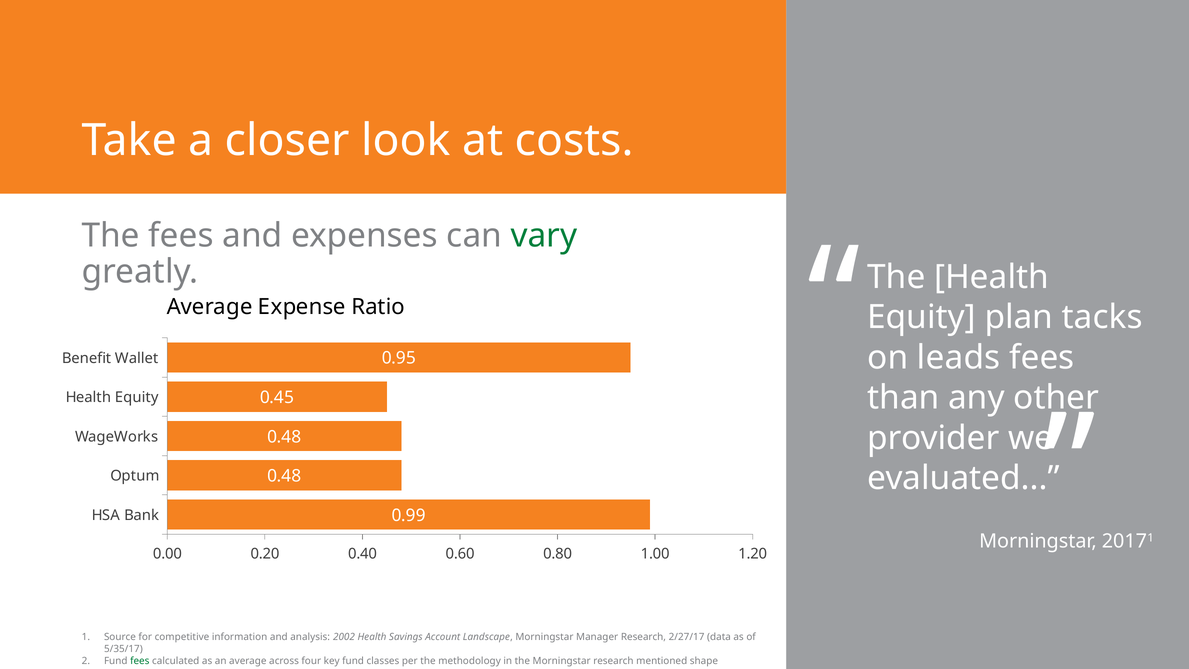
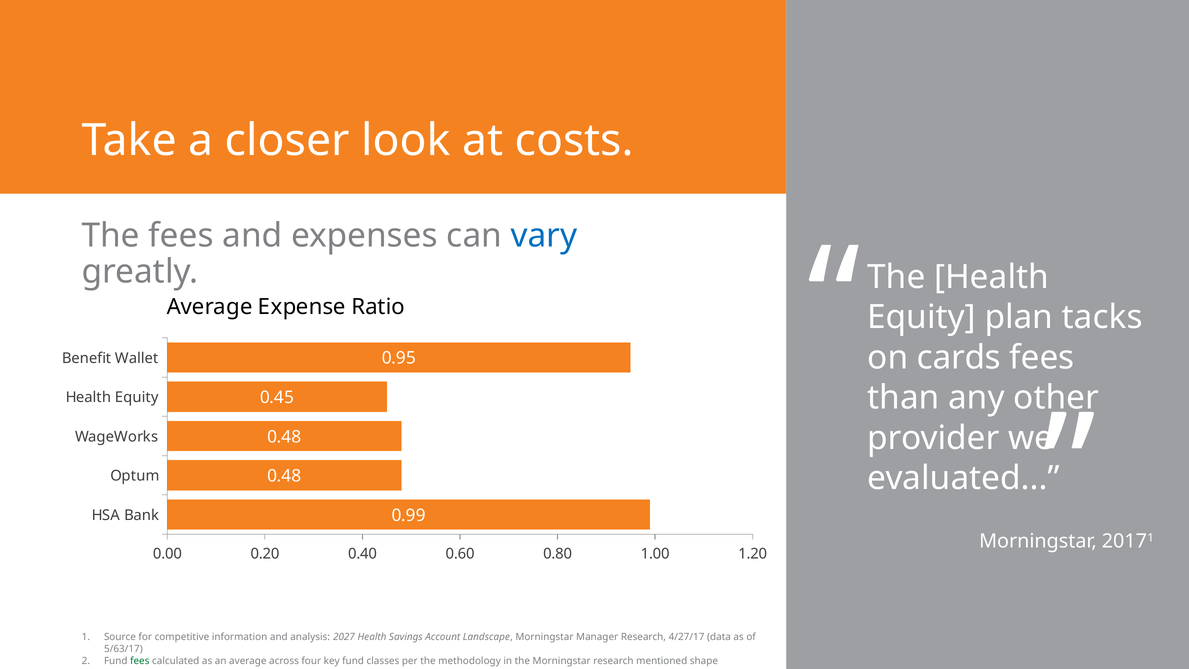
vary colour: green -> blue
leads: leads -> cards
2002: 2002 -> 2027
2/27/17: 2/27/17 -> 4/27/17
5/35/17: 5/35/17 -> 5/63/17
